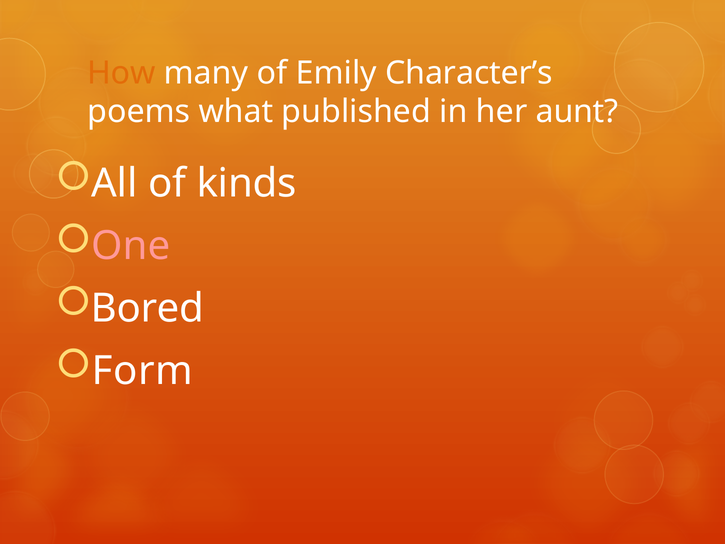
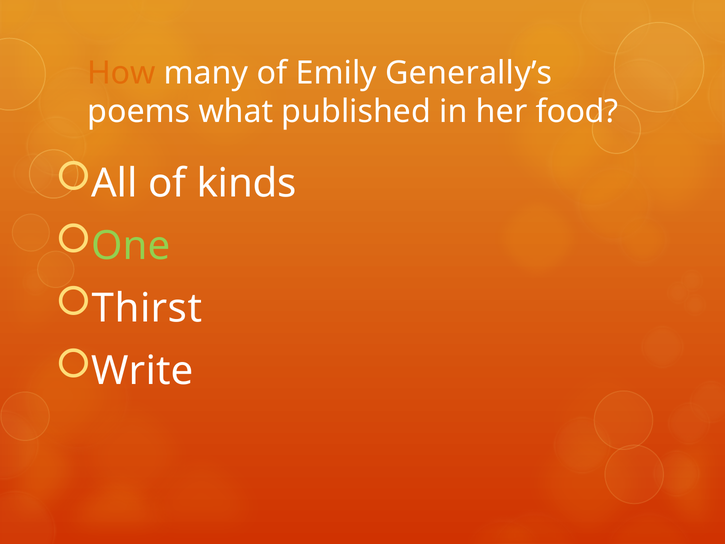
Character’s: Character’s -> Generally’s
aunt: aunt -> food
One colour: pink -> light green
Bored: Bored -> Thirst
Form: Form -> Write
